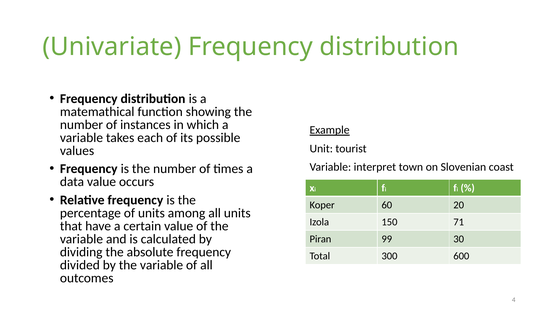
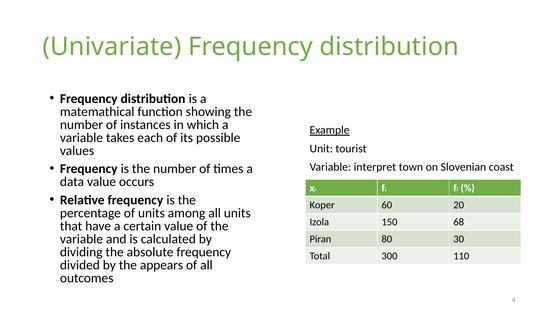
71: 71 -> 68
99: 99 -> 80
600: 600 -> 110
by the variable: variable -> appears
